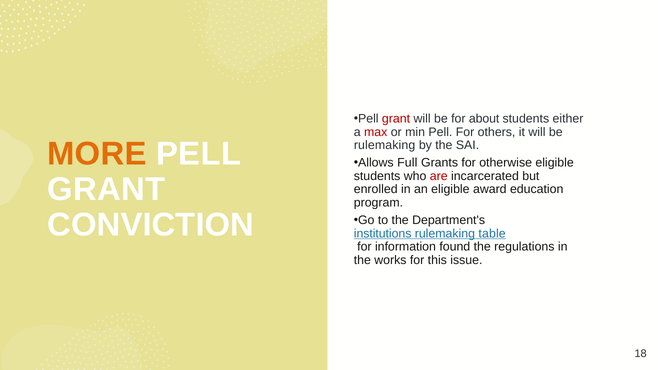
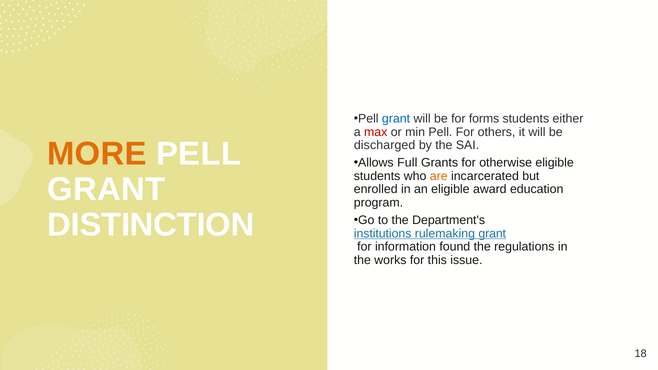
grant at (396, 119) colour: red -> blue
about: about -> forms
rulemaking at (385, 145): rulemaking -> discharged
are colour: red -> orange
CONVICTION: CONVICTION -> DISTINCTION
rulemaking table: table -> grant
